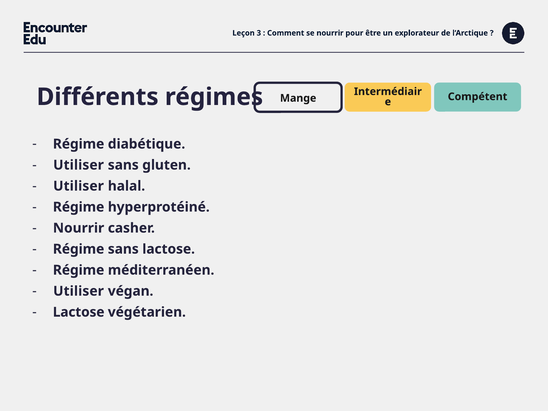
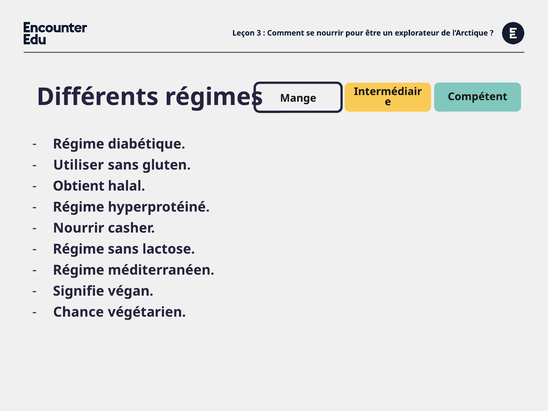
Utiliser at (78, 186): Utiliser -> Obtient
Utiliser at (78, 291): Utiliser -> Signifie
Lactose at (79, 312): Lactose -> Chance
